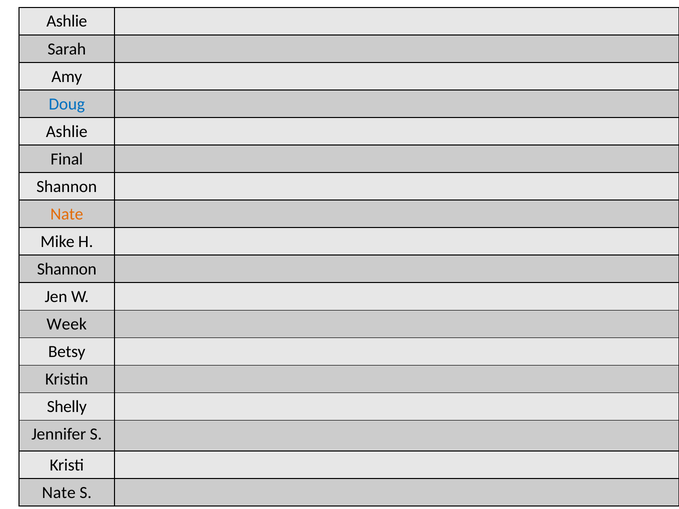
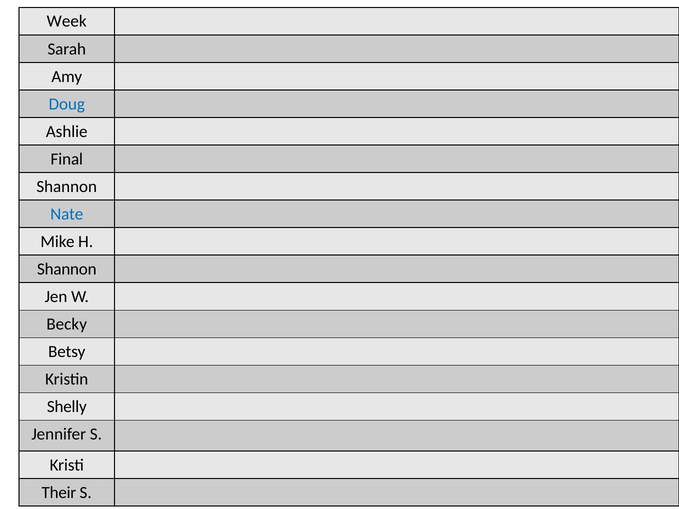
Ashlie at (67, 21): Ashlie -> Week
Nate at (67, 214) colour: orange -> blue
Week at (67, 324): Week -> Becky
Nate at (59, 493): Nate -> Their
